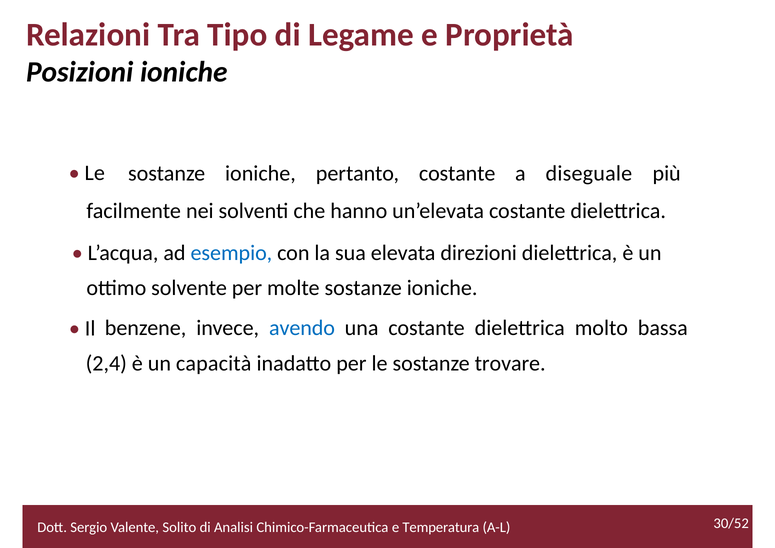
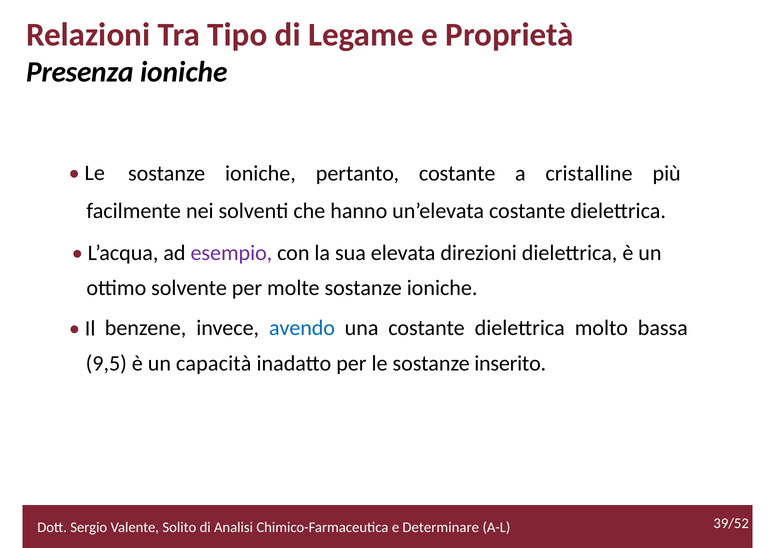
Posizioni: Posizioni -> Presenza
diseguale: diseguale -> cristalline
esempio colour: blue -> purple
2,4: 2,4 -> 9,5
trovare: trovare -> inserito
Temperatura: Temperatura -> Determinare
30/52: 30/52 -> 39/52
